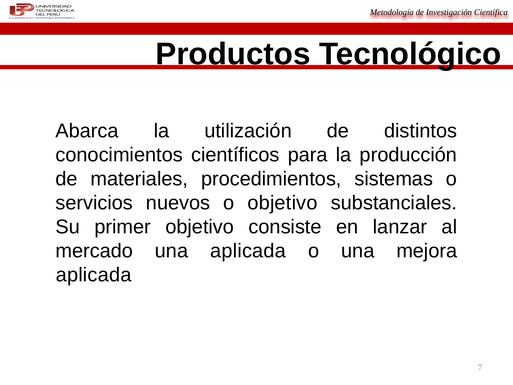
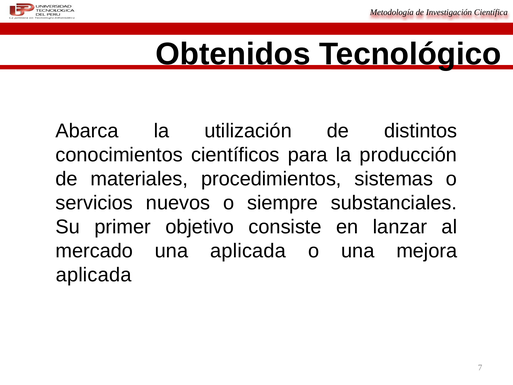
Productos: Productos -> Obtenidos
o objetivo: objetivo -> siempre
